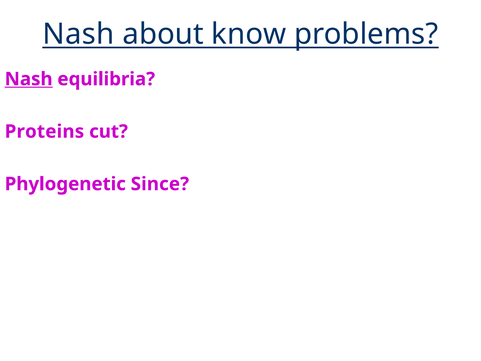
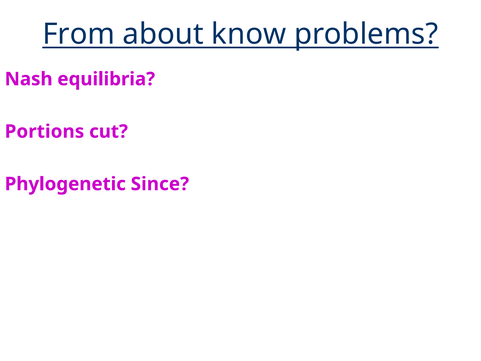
Nash at (79, 34): Nash -> From
Nash at (29, 79) underline: present -> none
Proteins: Proteins -> Portions
